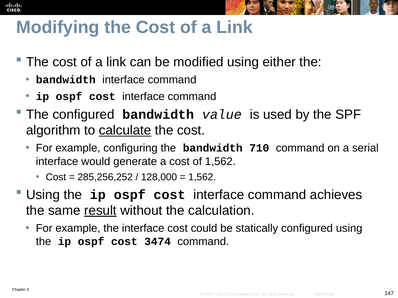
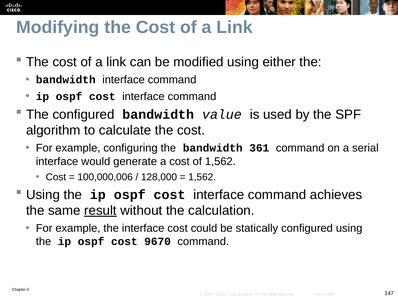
calculate underline: present -> none
710: 710 -> 361
285,256,252: 285,256,252 -> 100,000,006
3474: 3474 -> 9670
